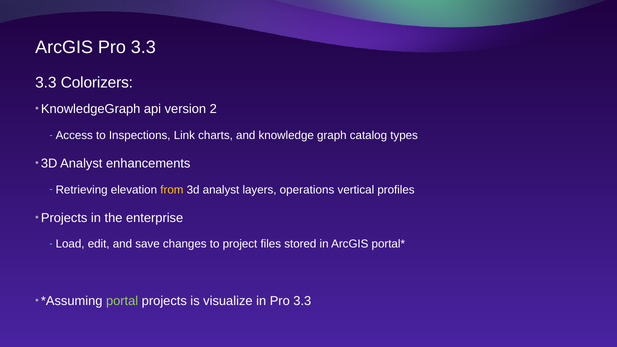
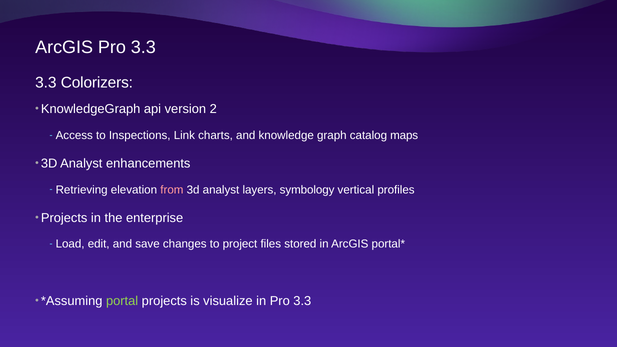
types: types -> maps
from colour: yellow -> pink
operations: operations -> symbology
